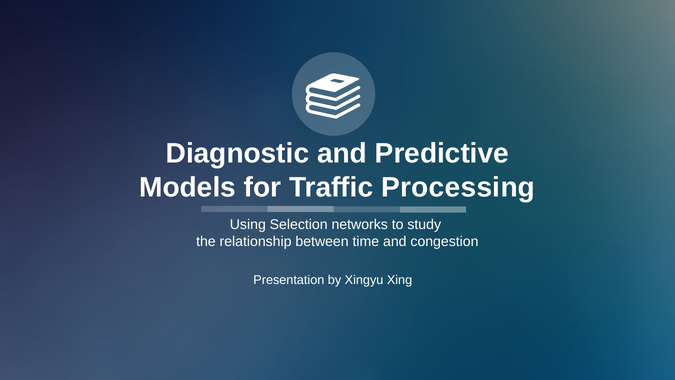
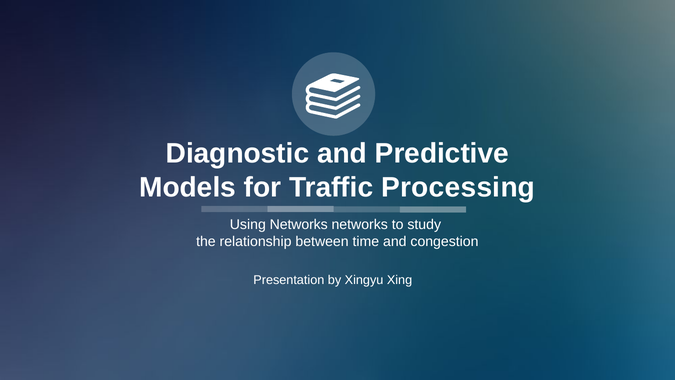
Using Selection: Selection -> Networks
